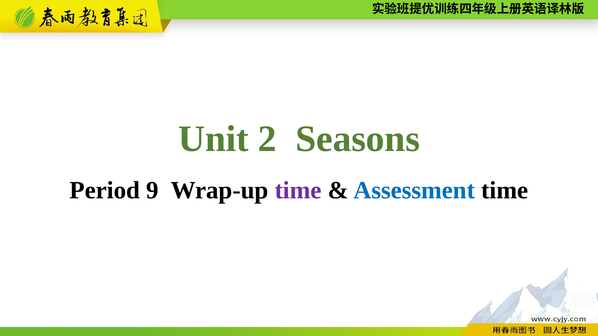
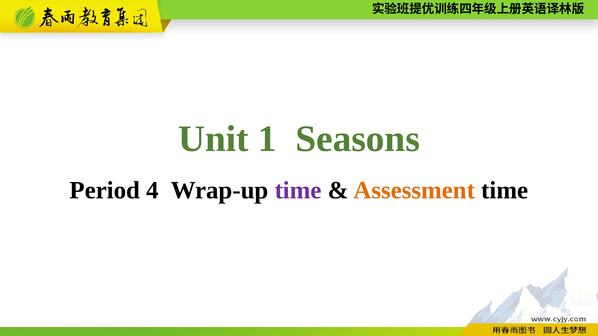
2: 2 -> 1
9: 9 -> 4
Assessment colour: blue -> orange
